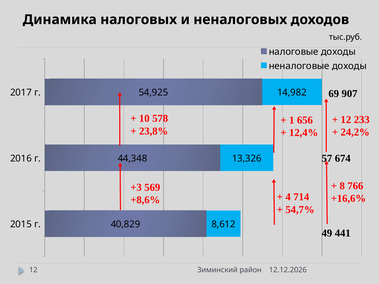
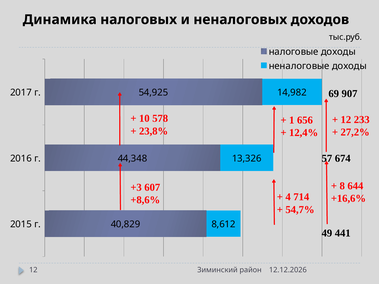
24,2%: 24,2% -> 27,2%
766: 766 -> 644
569: 569 -> 607
